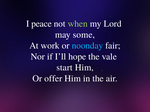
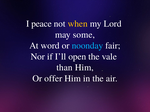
when colour: light green -> yellow
work: work -> word
hope: hope -> open
start: start -> than
